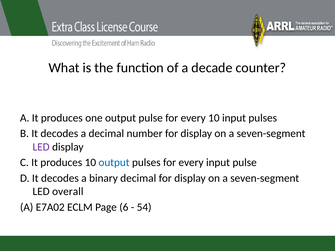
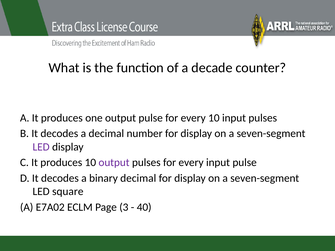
output at (114, 163) colour: blue -> purple
overall: overall -> square
6: 6 -> 3
54: 54 -> 40
